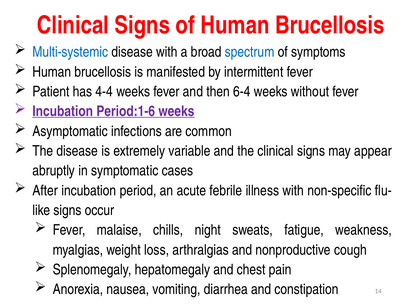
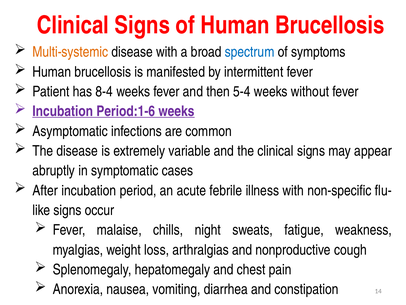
Multi-systemic colour: blue -> orange
4-4: 4-4 -> 8-4
6-4: 6-4 -> 5-4
